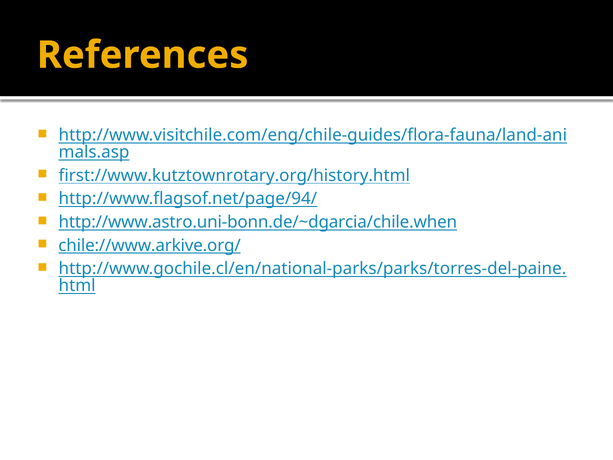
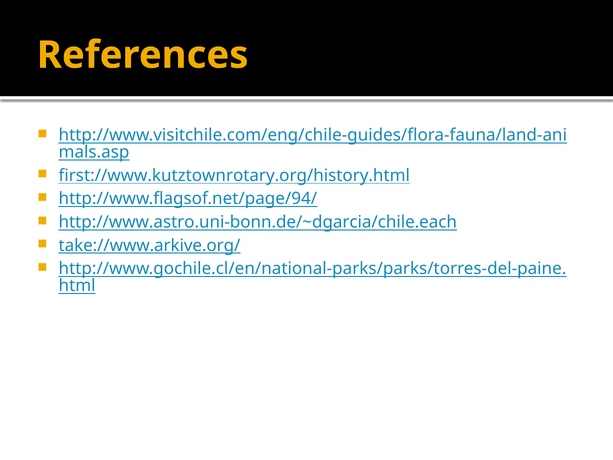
http://www.astro.uni-bonn.de/~dgarcia/chile.when: http://www.astro.uni-bonn.de/~dgarcia/chile.when -> http://www.astro.uni-bonn.de/~dgarcia/chile.each
chile://www.arkive.org/: chile://www.arkive.org/ -> take://www.arkive.org/
